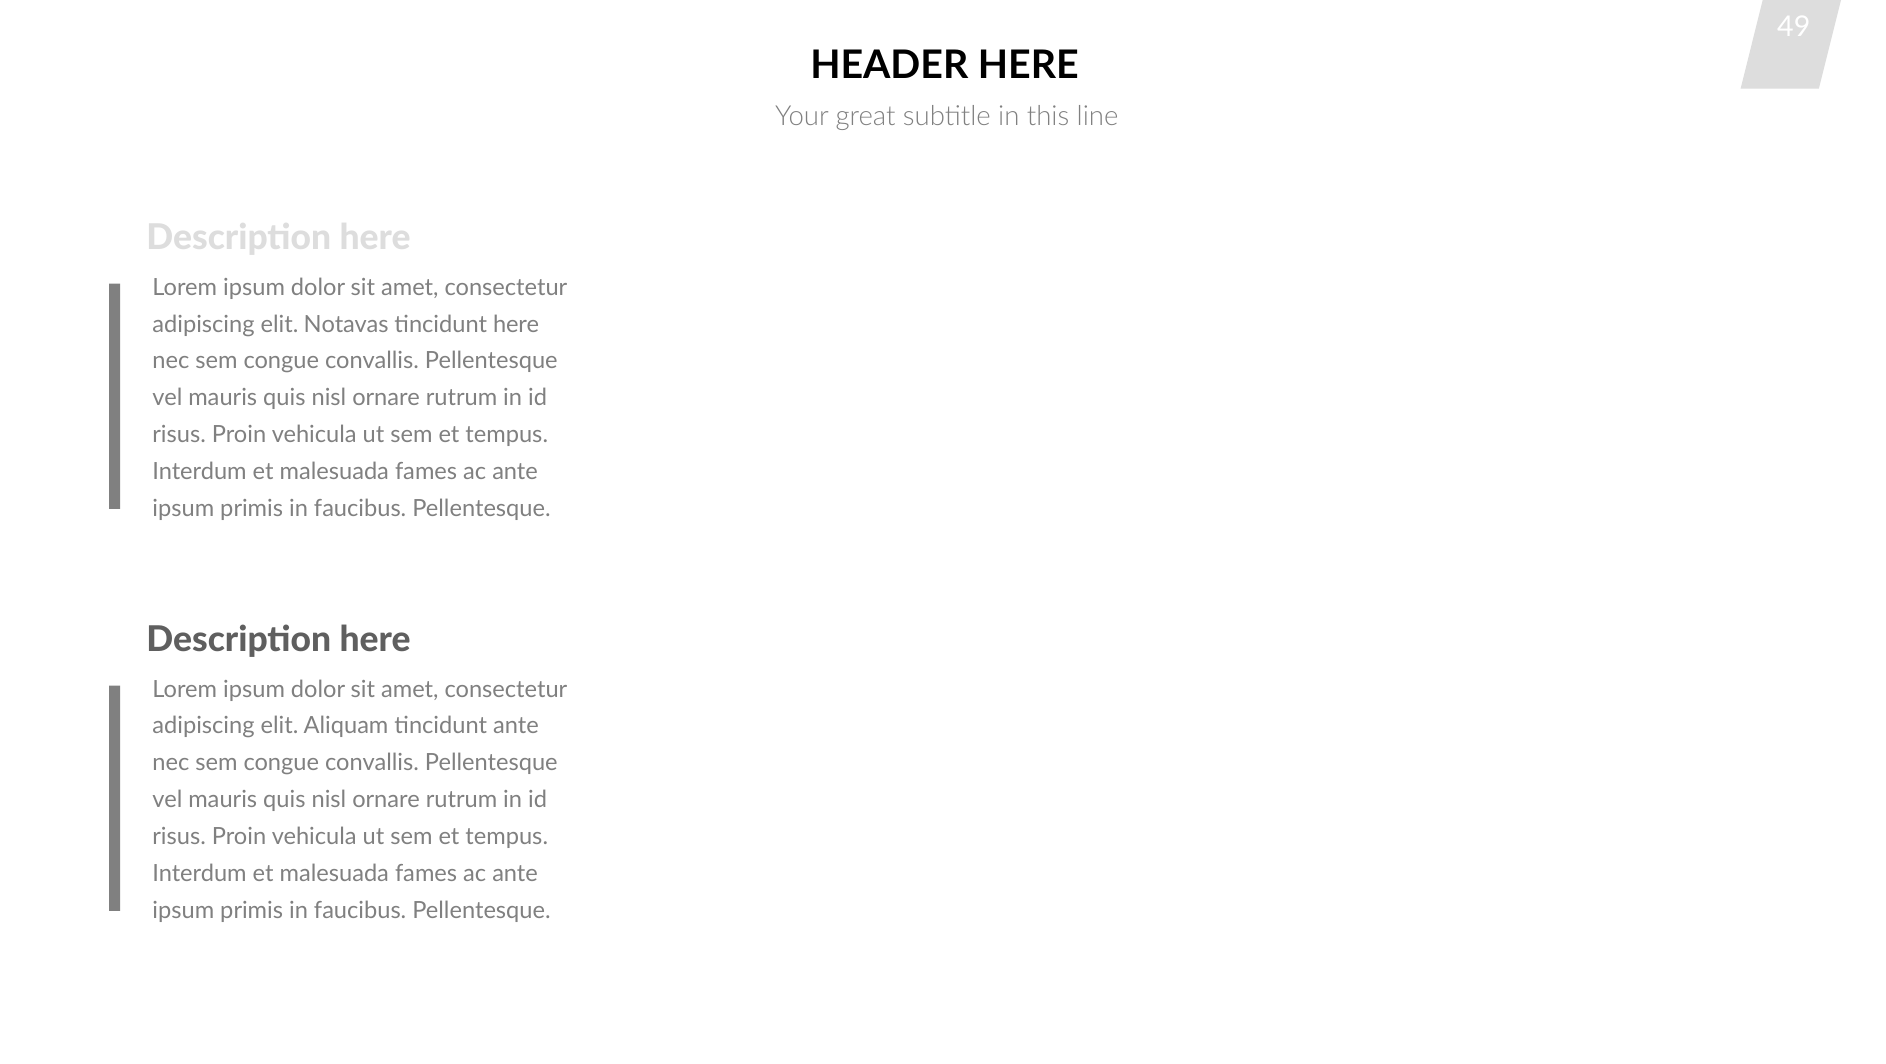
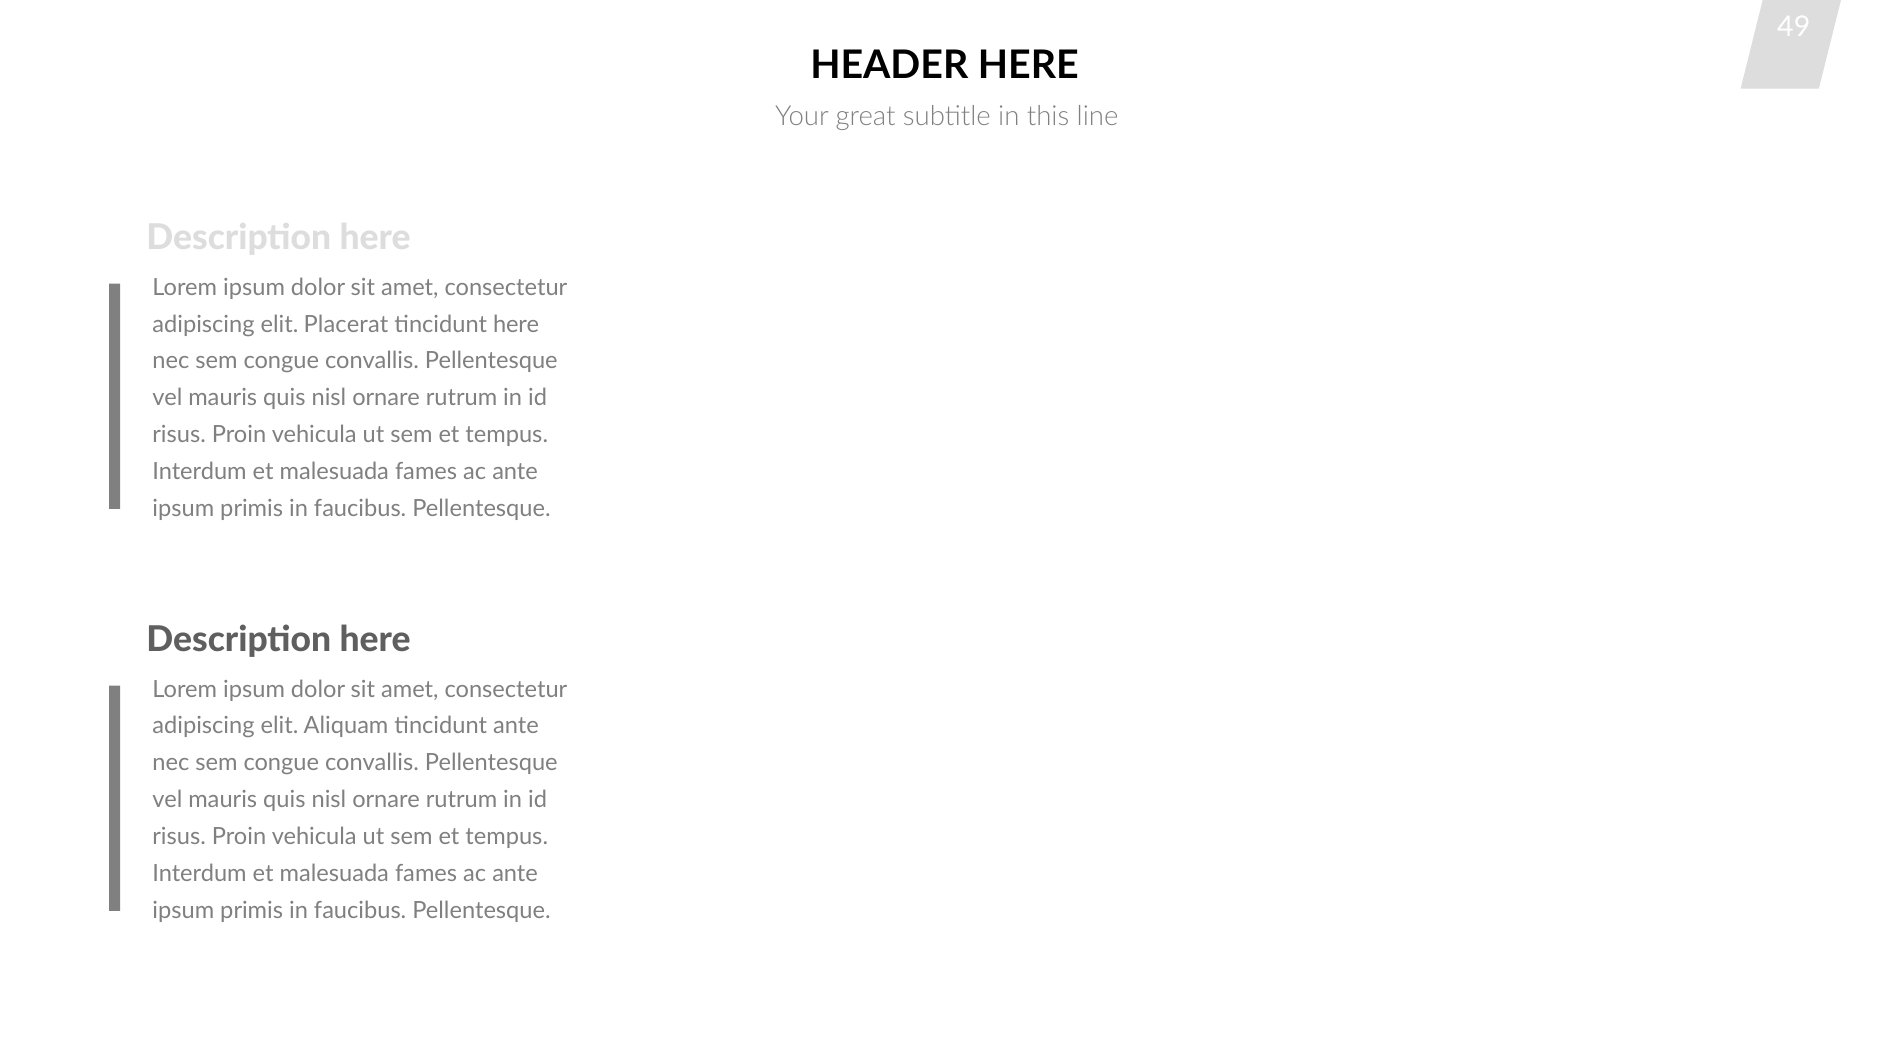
Notavas: Notavas -> Placerat
